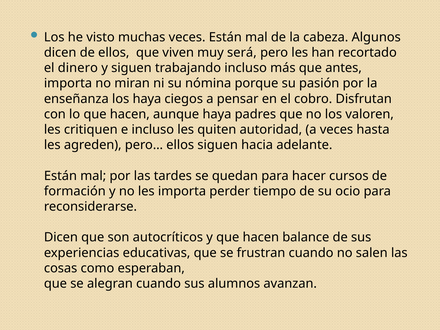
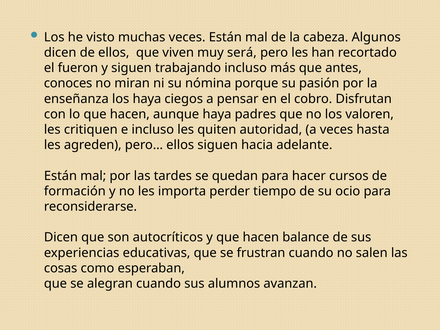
dinero: dinero -> fueron
importa at (68, 83): importa -> conoces
